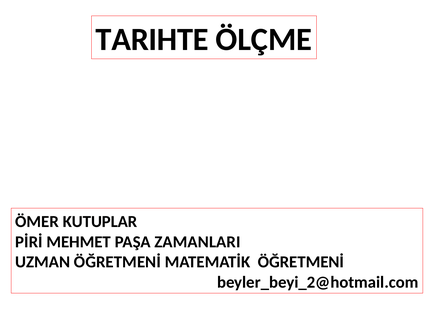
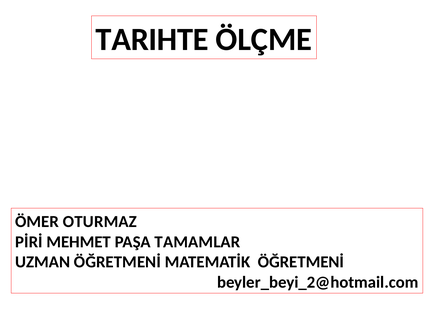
KUTUPLAR: KUTUPLAR -> OTURMAZ
ZAMANLARI: ZAMANLARI -> TAMAMLAR
